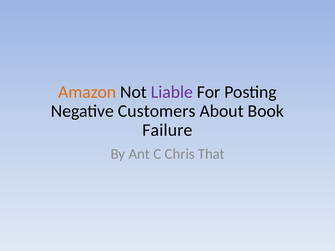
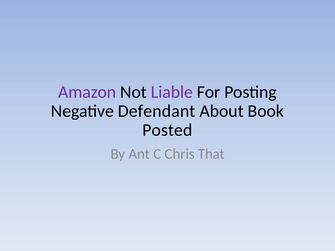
Amazon colour: orange -> purple
Customers: Customers -> Defendant
Failure: Failure -> Posted
